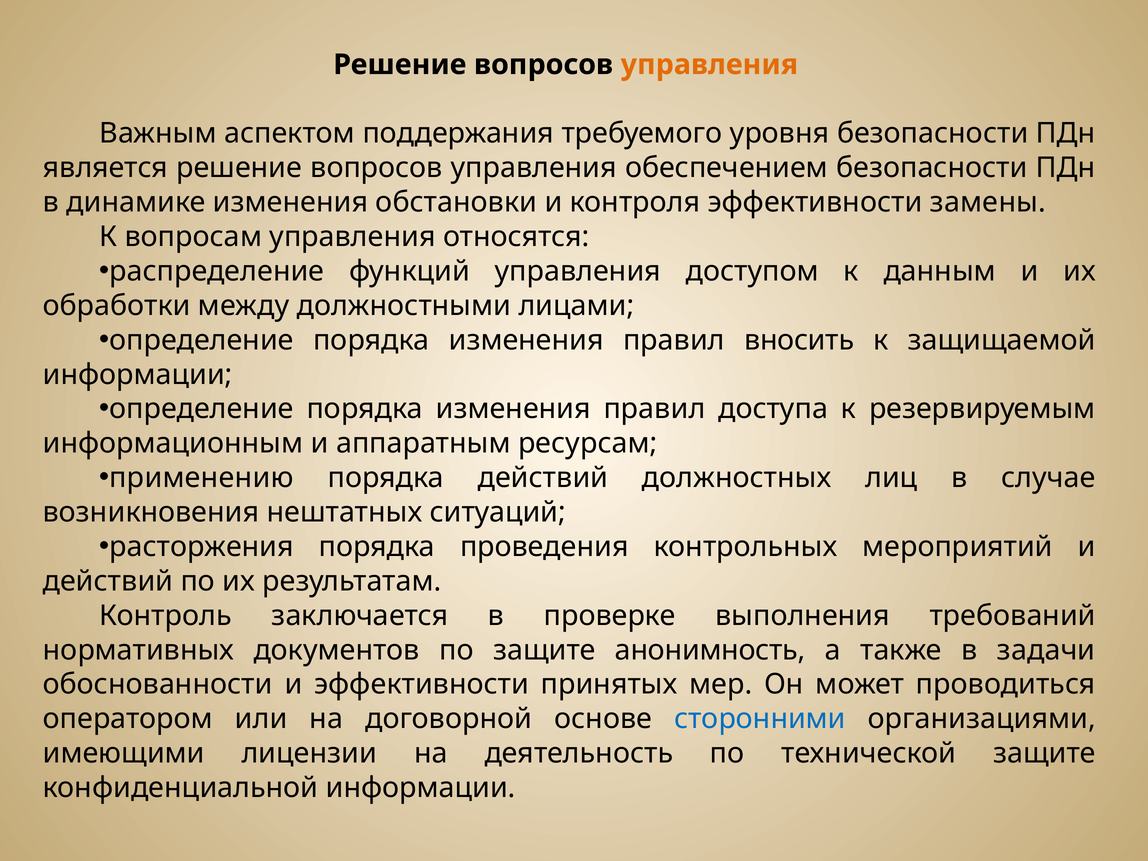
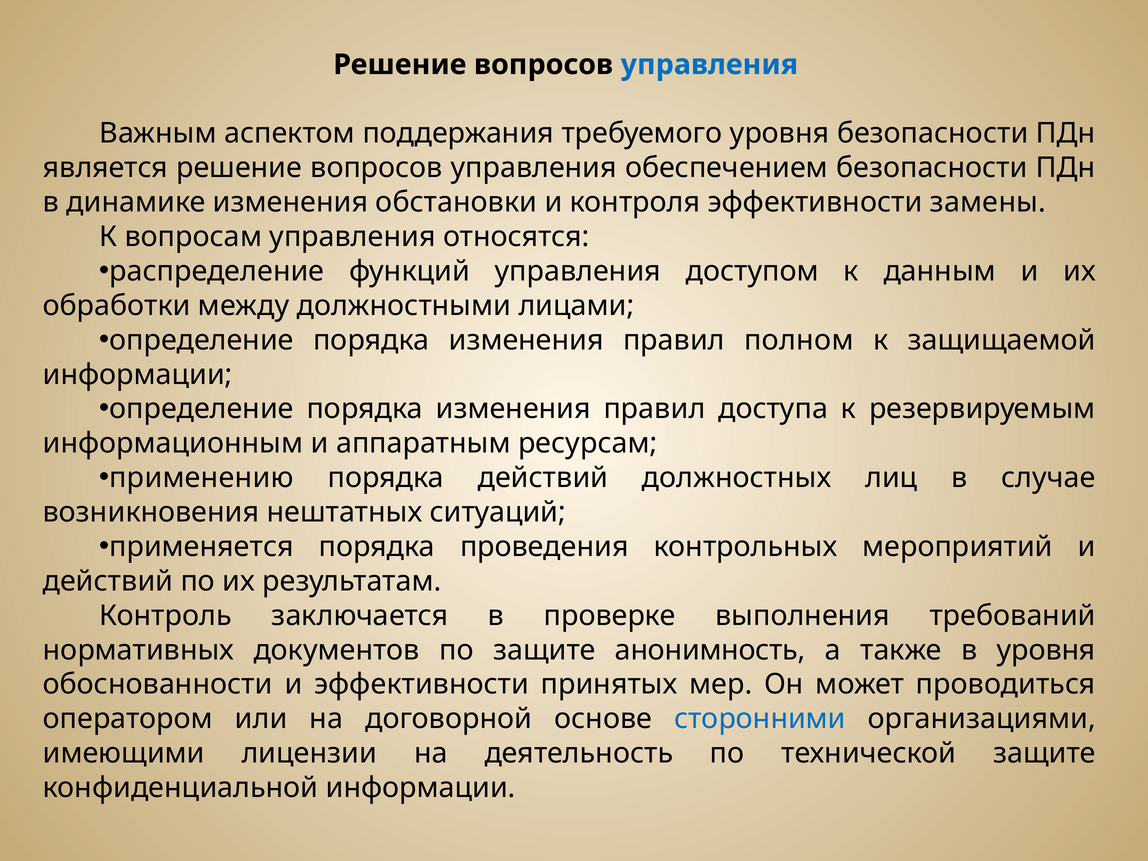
управления at (709, 65) colour: orange -> blue
вносить: вносить -> полном
расторжения: расторжения -> применяется
в задачи: задачи -> уровня
